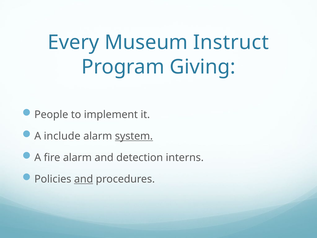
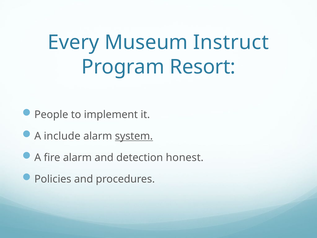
Giving: Giving -> Resort
interns: interns -> honest
and at (84, 179) underline: present -> none
